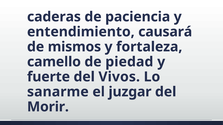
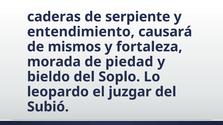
paciencia: paciencia -> serpiente
camello: camello -> morada
fuerte: fuerte -> bieldo
Vivos: Vivos -> Soplo
sanarme: sanarme -> leopardo
Morir: Morir -> Subió
